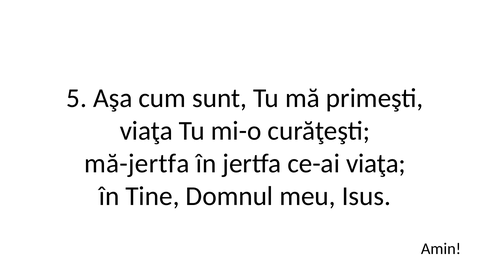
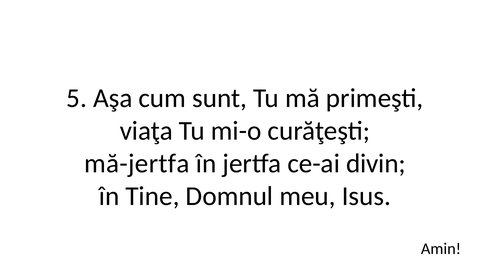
ce-ai viaţa: viaţa -> divin
